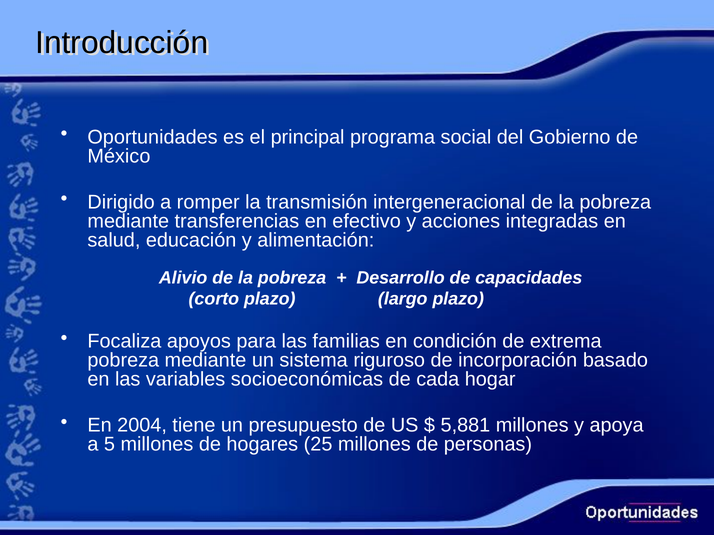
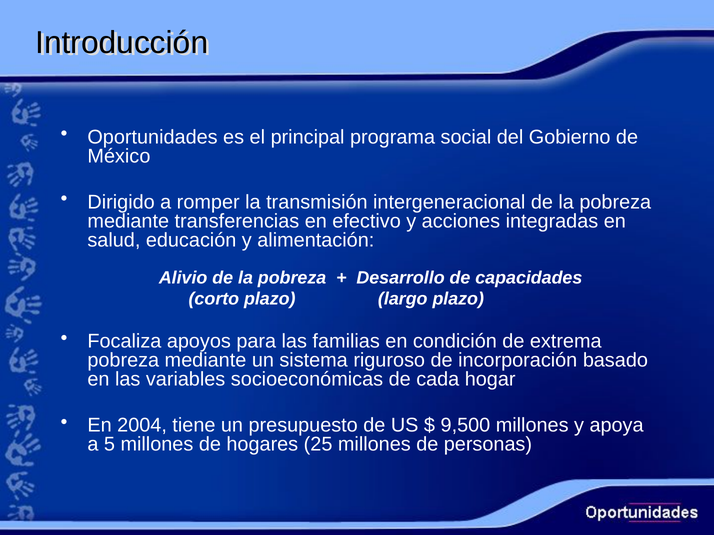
5,881: 5,881 -> 9,500
